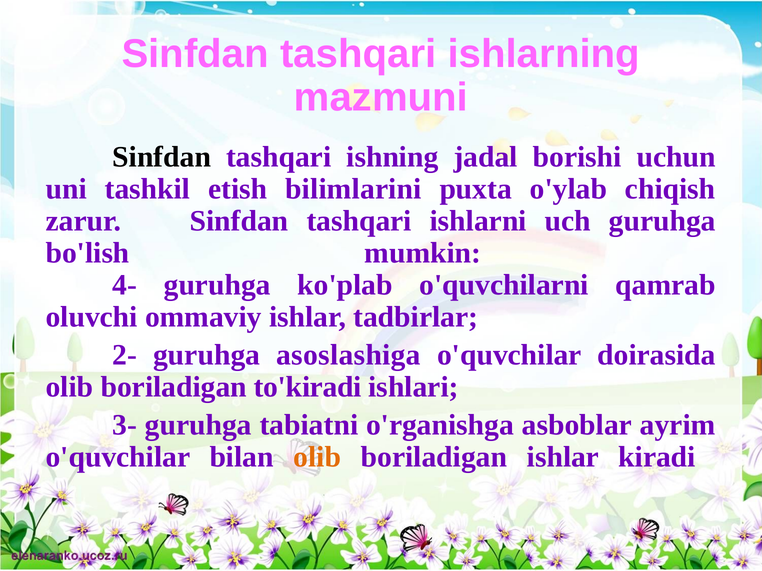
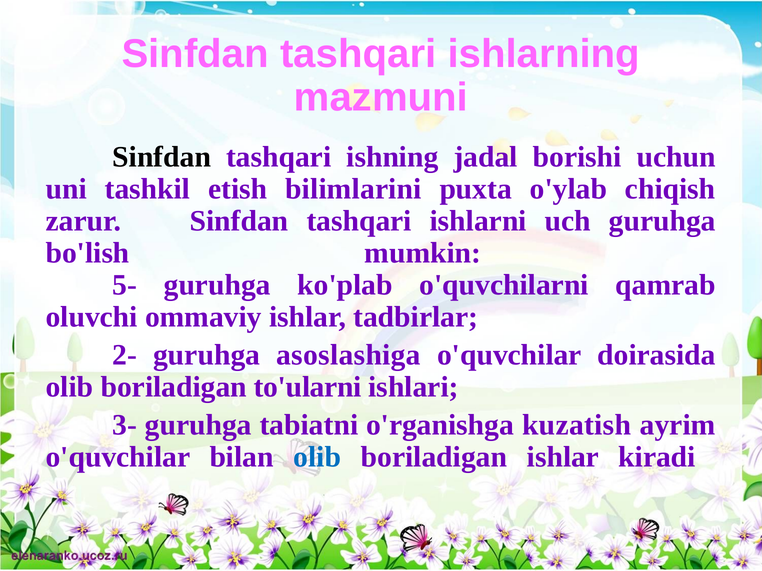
4-: 4- -> 5-
to'kiradi: to'kiradi -> to'ularni
asboblar: asboblar -> kuzatish
olib at (317, 457) colour: orange -> blue
